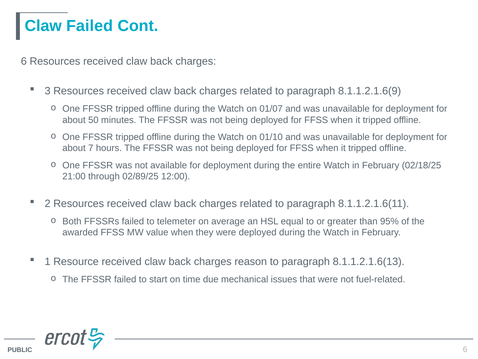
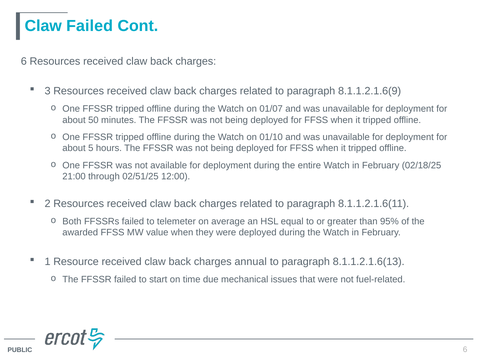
7: 7 -> 5
02/89/25: 02/89/25 -> 02/51/25
reason: reason -> annual
